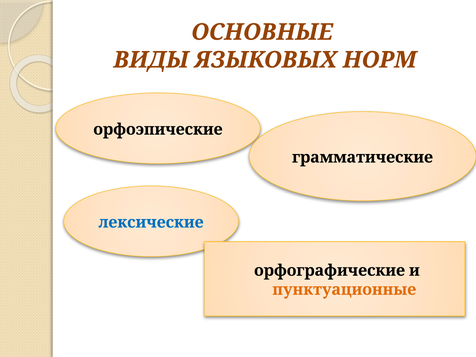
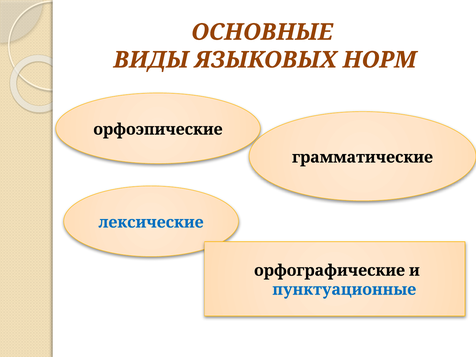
пунктуационные colour: orange -> blue
